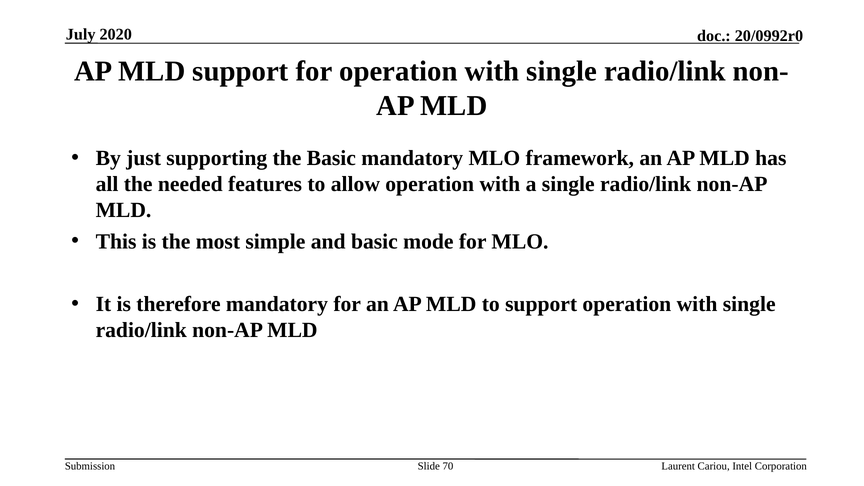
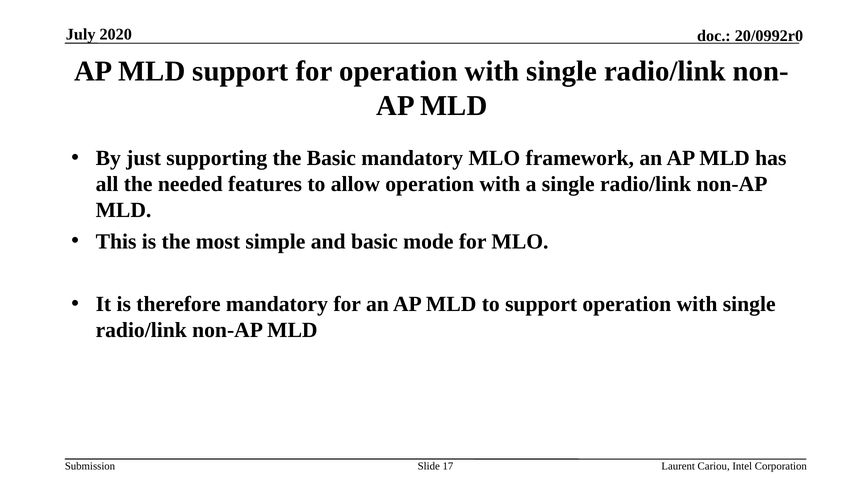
70: 70 -> 17
